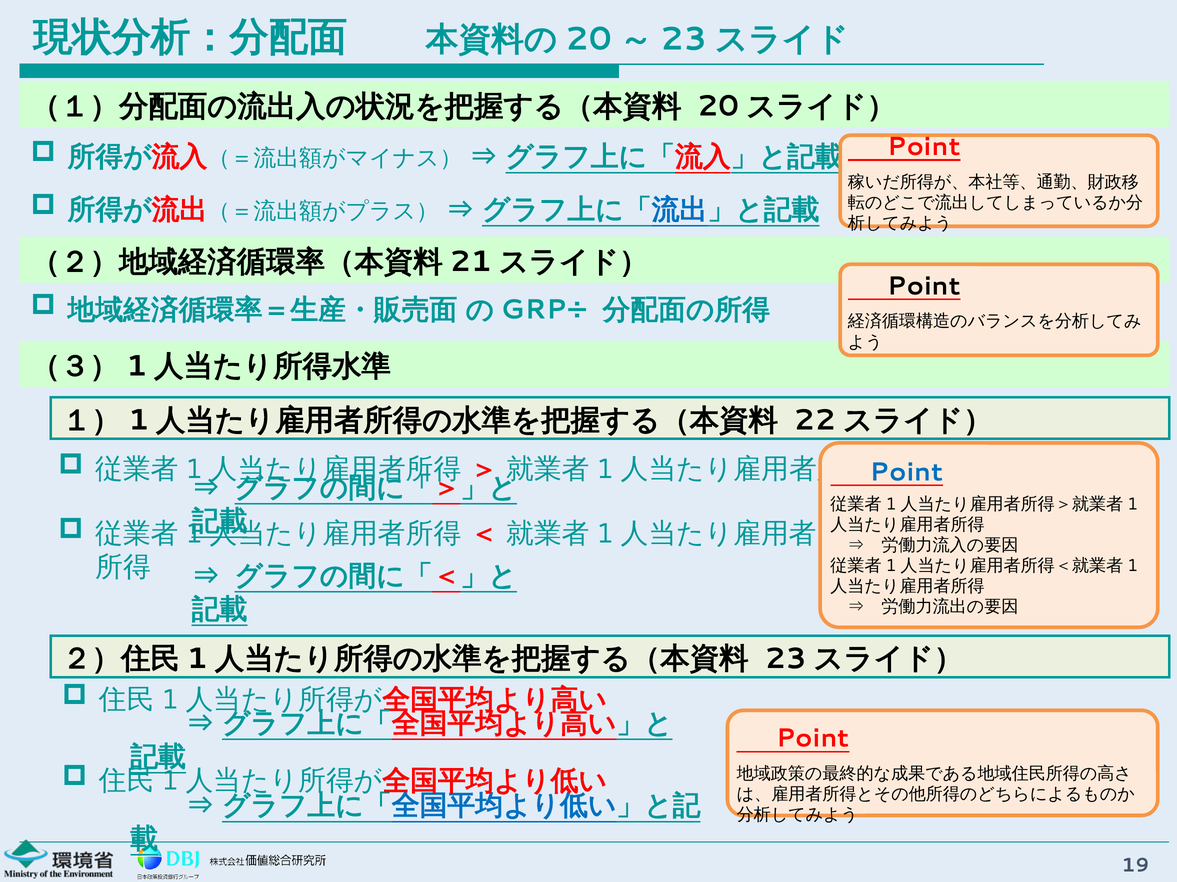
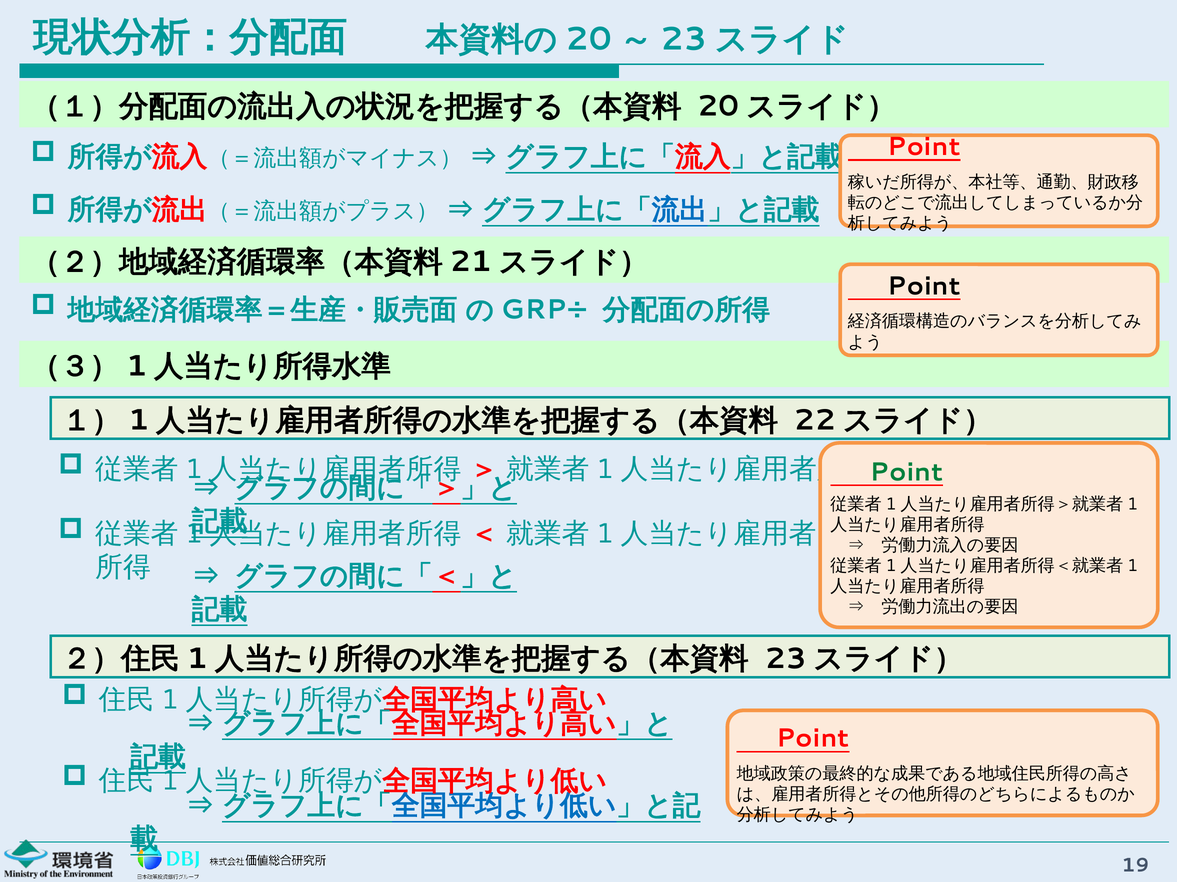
Point at (907, 472) colour: blue -> green
